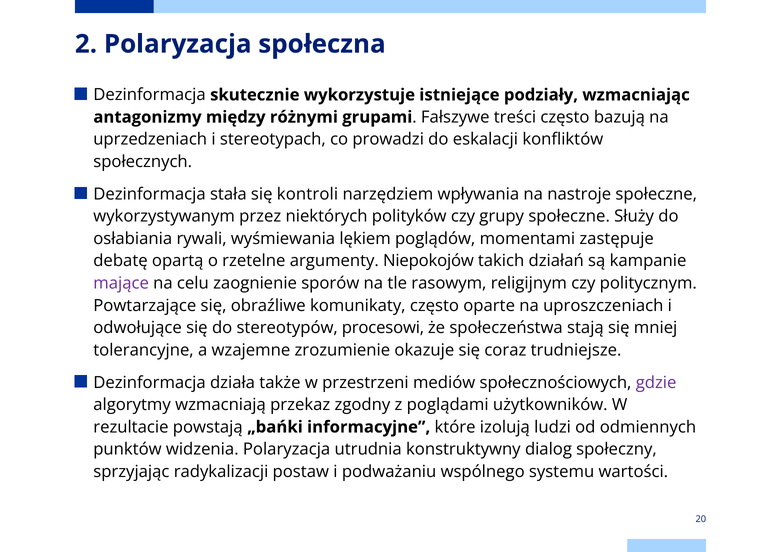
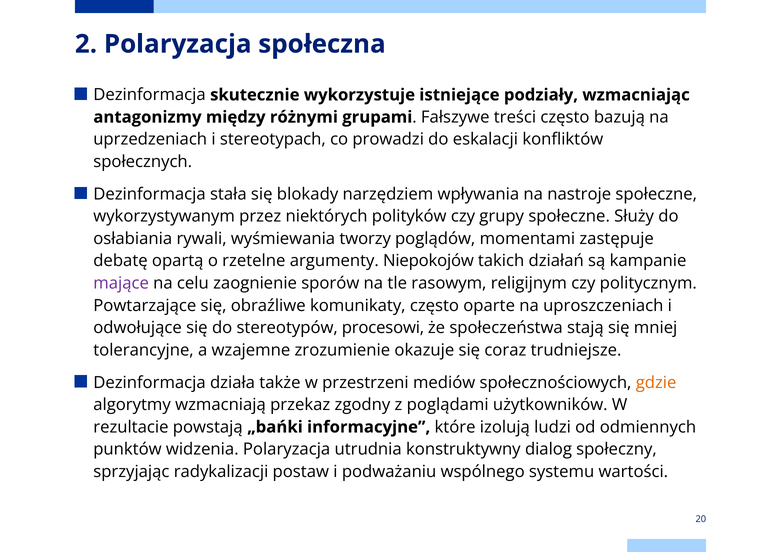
kontroli: kontroli -> blokady
lękiem: lękiem -> tworzy
gdzie colour: purple -> orange
